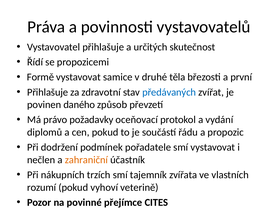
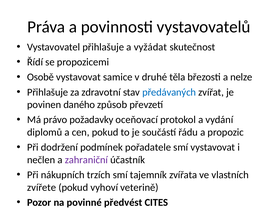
určitých: určitých -> vyžádat
Formě: Formě -> Osobě
první: první -> nelze
zahraniční colour: orange -> purple
rozumí: rozumí -> zvířete
přejímce: přejímce -> předvést
